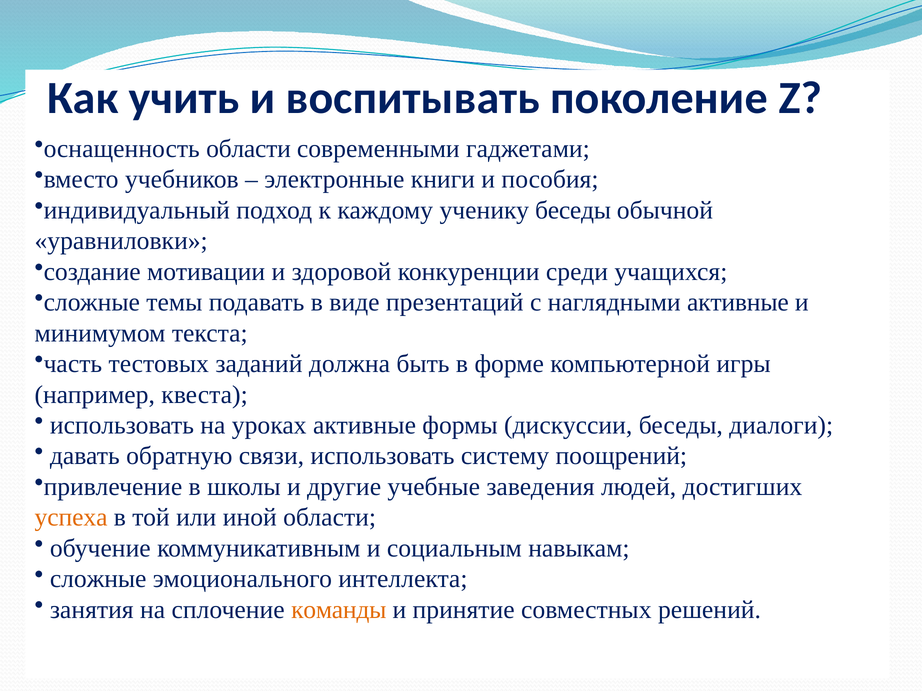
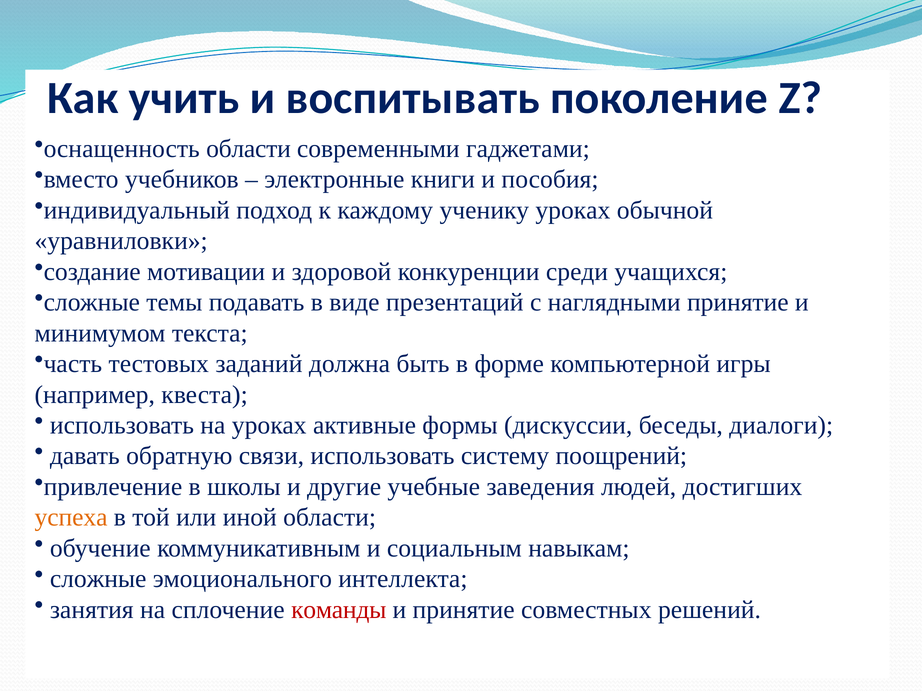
ученику беседы: беседы -> уроках
наглядными активные: активные -> принятие
команды colour: orange -> red
